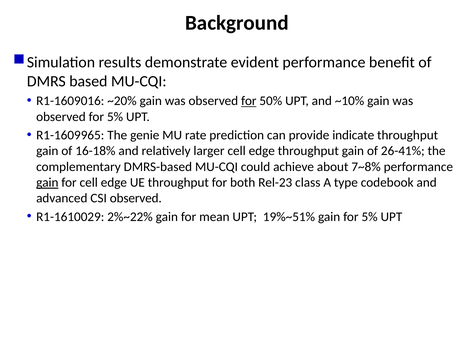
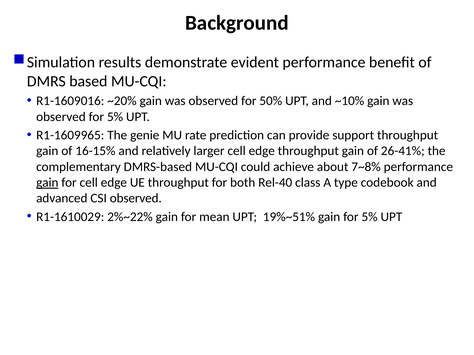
for at (249, 101) underline: present -> none
indicate: indicate -> support
16-18%: 16-18% -> 16-15%
Rel-23: Rel-23 -> Rel-40
